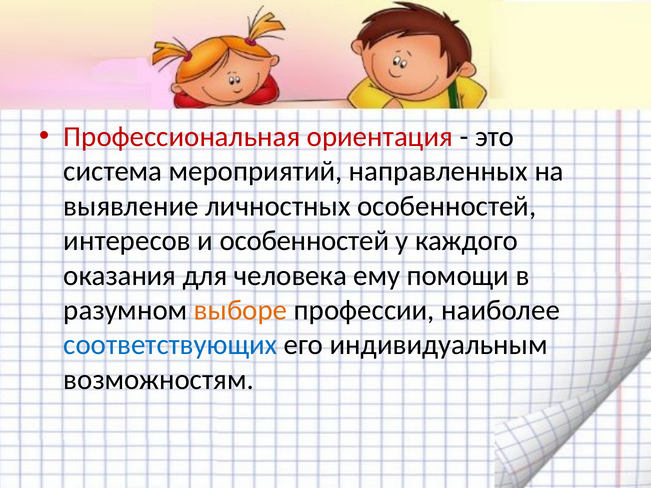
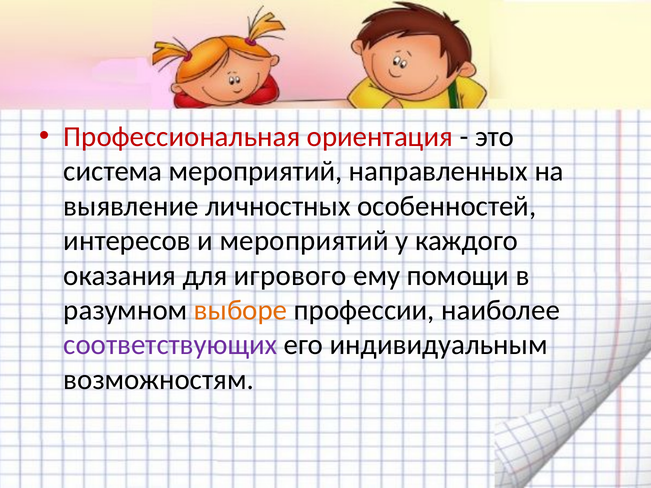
и особенностей: особенностей -> мероприятий
человека: человека -> игрового
соответствующих colour: blue -> purple
